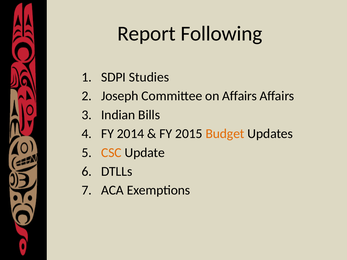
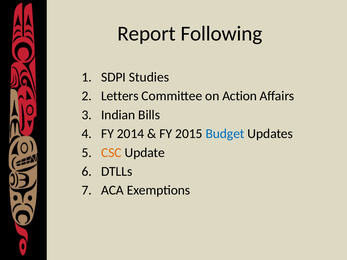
Joseph: Joseph -> Letters
on Affairs: Affairs -> Action
Budget colour: orange -> blue
